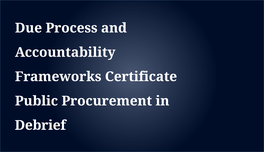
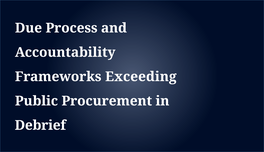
Certificate: Certificate -> Exceeding
